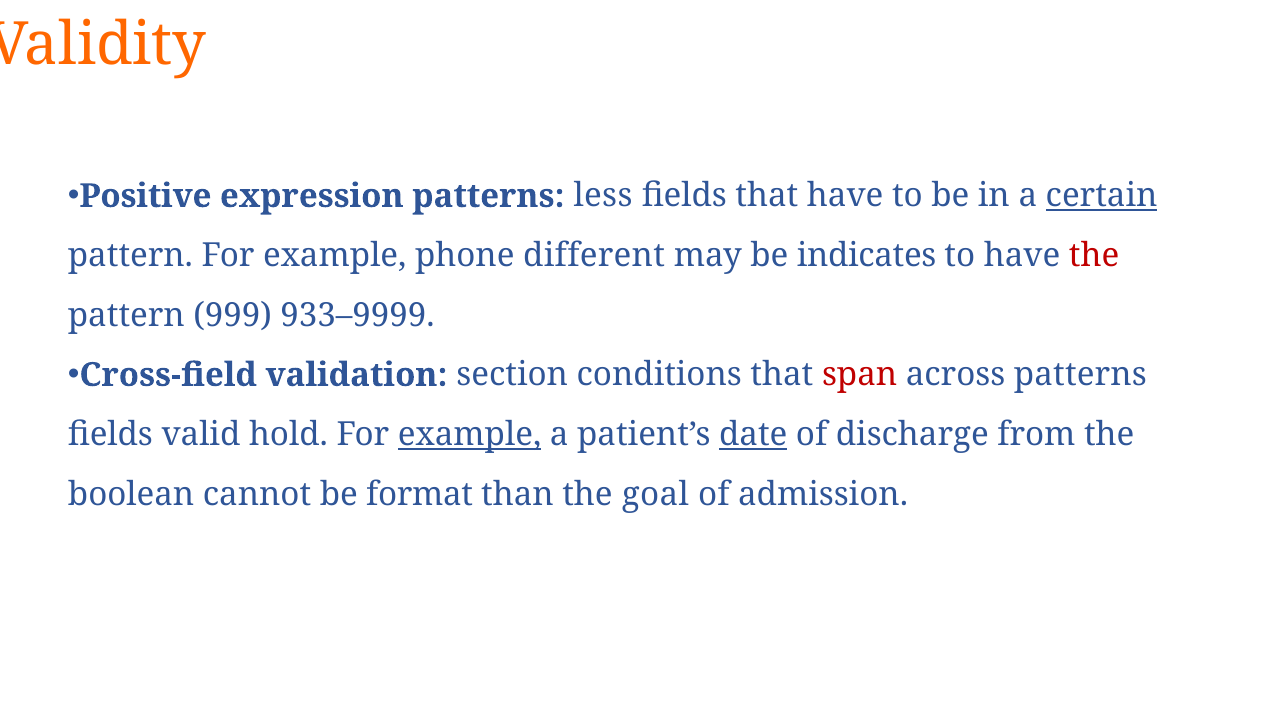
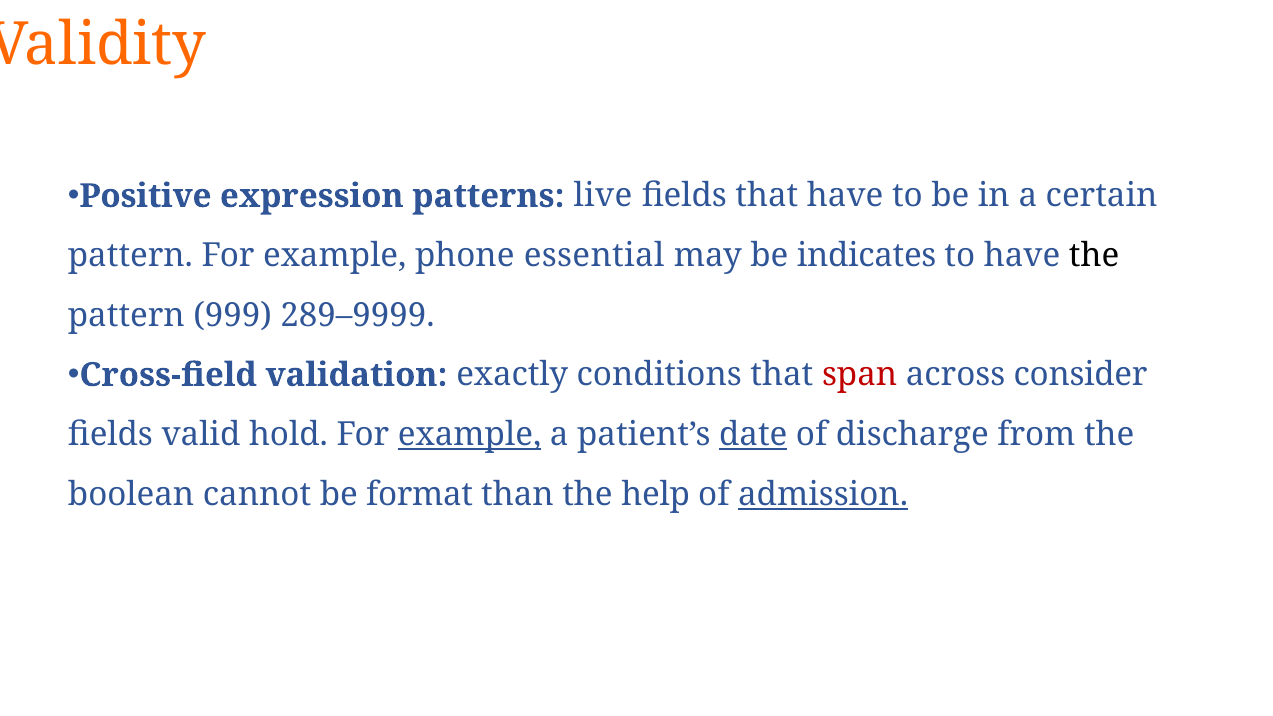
less: less -> live
certain underline: present -> none
different: different -> essential
the at (1094, 256) colour: red -> black
933–9999: 933–9999 -> 289–9999
section: section -> exactly
across patterns: patterns -> consider
goal: goal -> help
admission underline: none -> present
